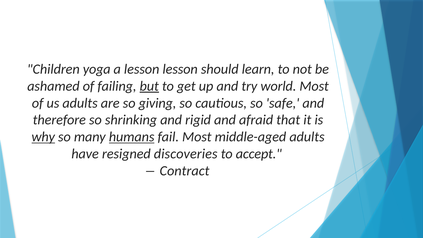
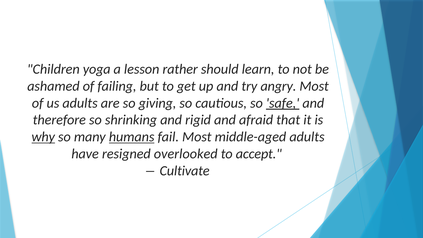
lesson lesson: lesson -> rather
but underline: present -> none
world: world -> angry
safe underline: none -> present
discoveries: discoveries -> overlooked
Contract: Contract -> Cultivate
